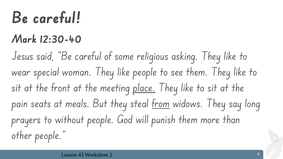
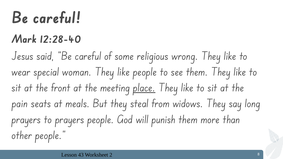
12:30-40: 12:30-40 -> 12:28-40
asking: asking -> wrong
from underline: present -> none
to without: without -> prayers
